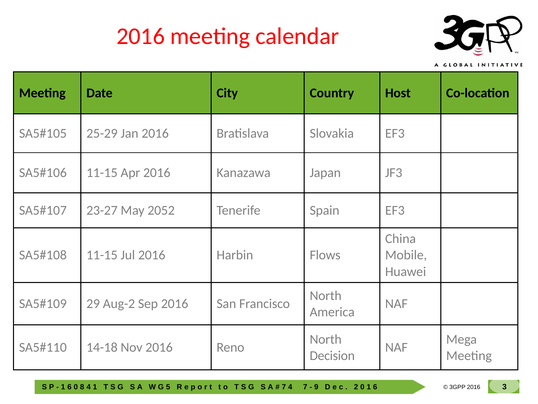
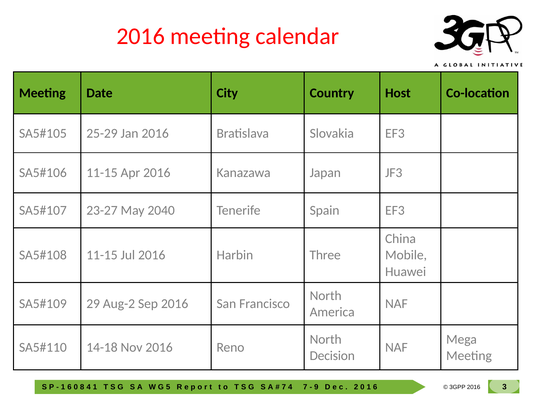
2052: 2052 -> 2040
Flows: Flows -> Three
